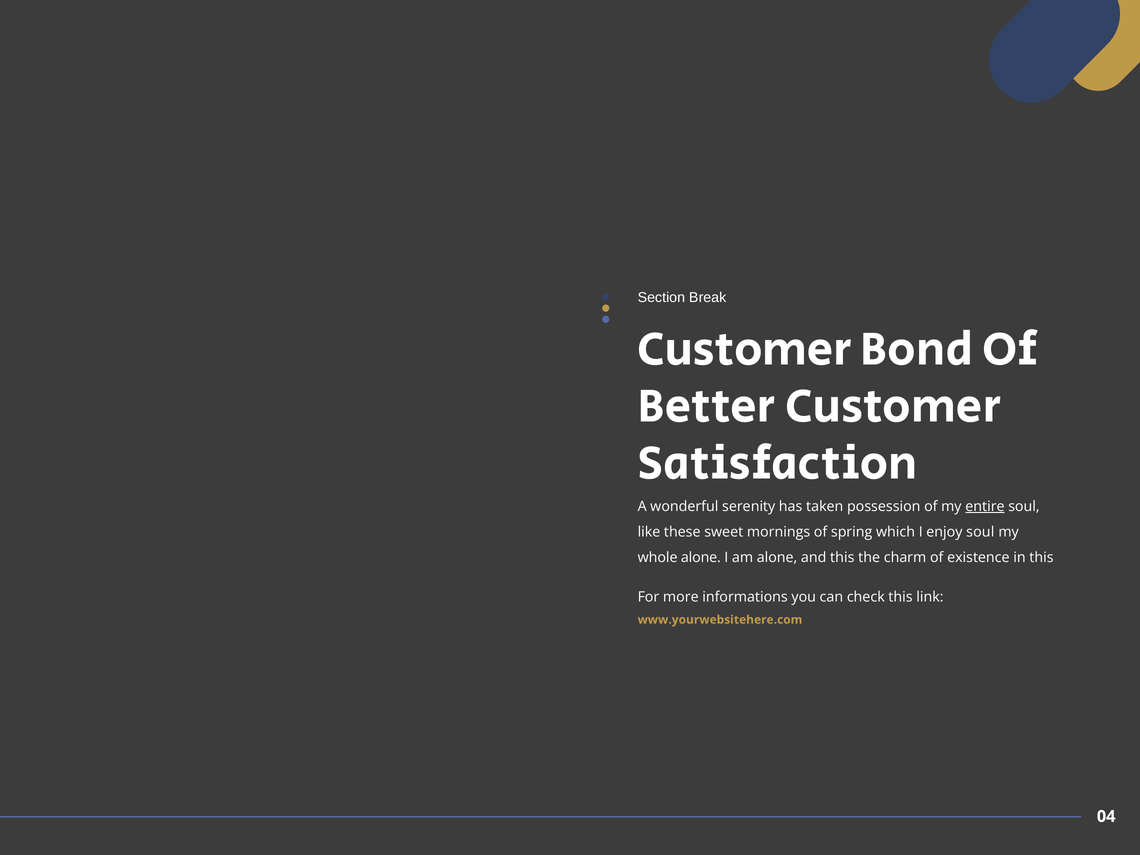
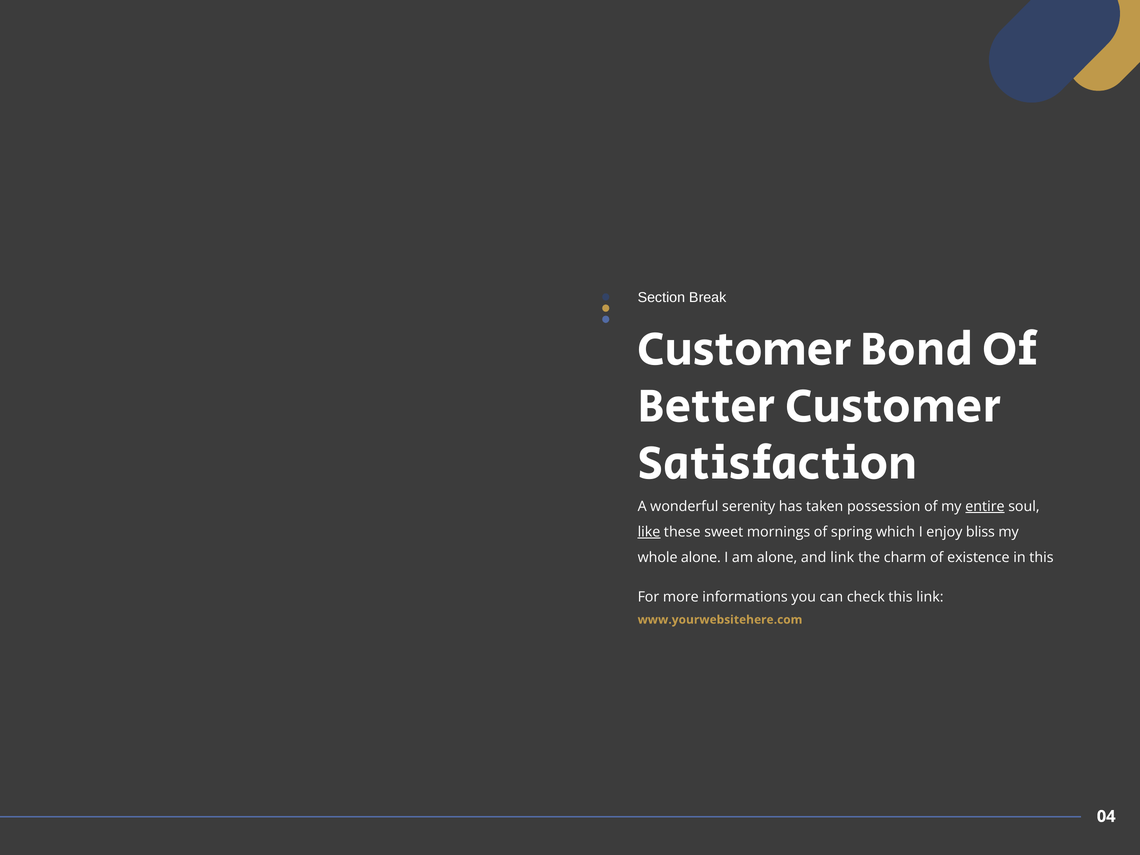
like underline: none -> present
enjoy soul: soul -> bliss
and this: this -> link
